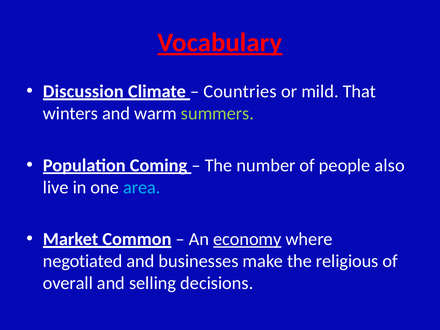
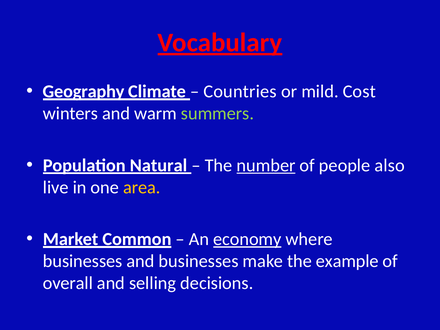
Discussion: Discussion -> Geography
That: That -> Cost
Coming: Coming -> Natural
number underline: none -> present
area colour: light blue -> yellow
negotiated at (83, 261): negotiated -> businesses
religious: religious -> example
